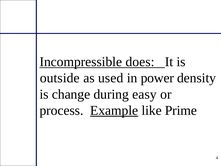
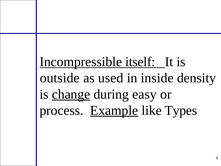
does: does -> itself
power: power -> inside
change underline: none -> present
Prime: Prime -> Types
